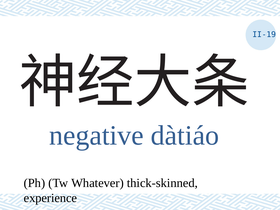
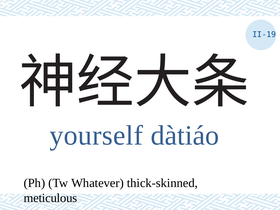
negative: negative -> yourself
experience: experience -> meticulous
